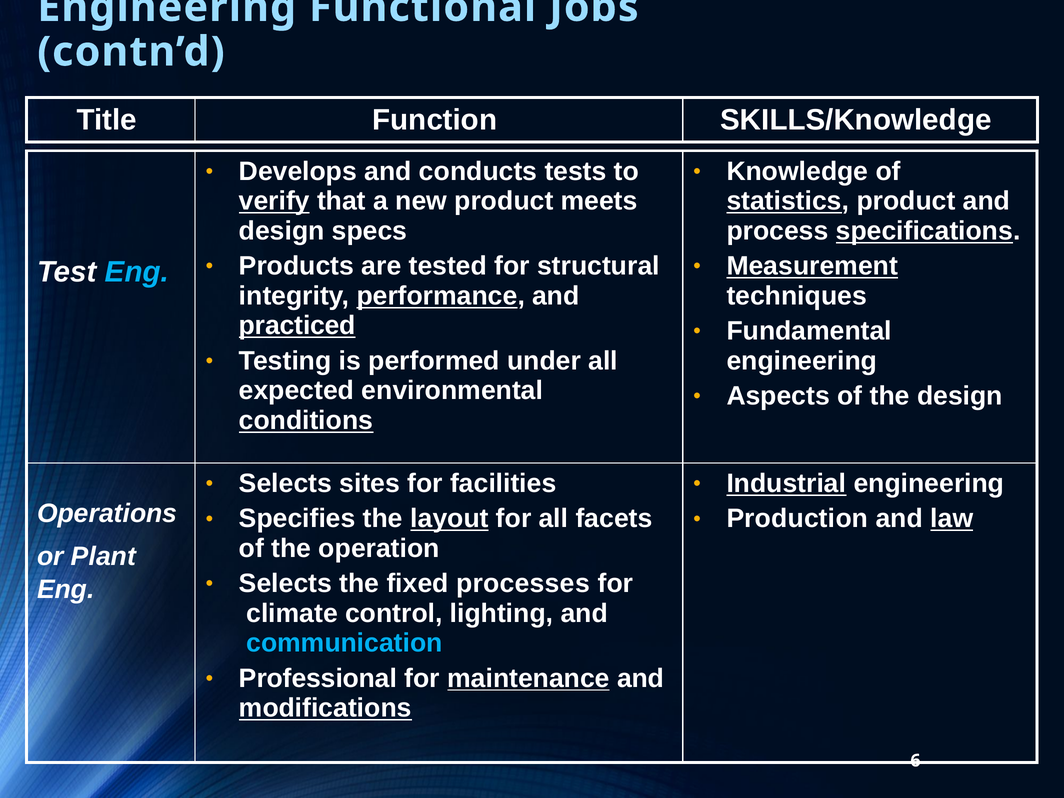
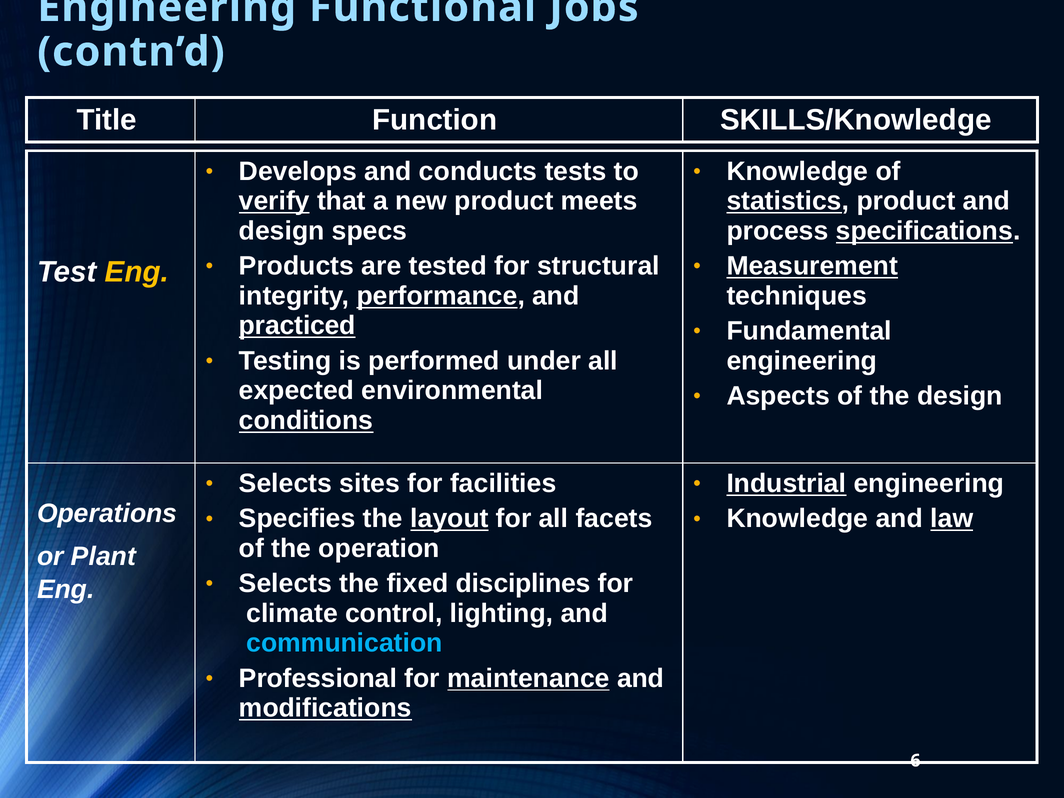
Eng at (137, 272) colour: light blue -> yellow
Production at (797, 519): Production -> Knowledge
processes: processes -> disciplines
